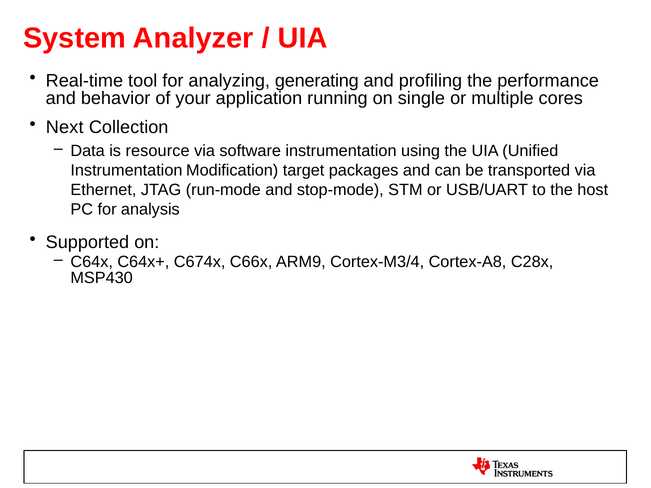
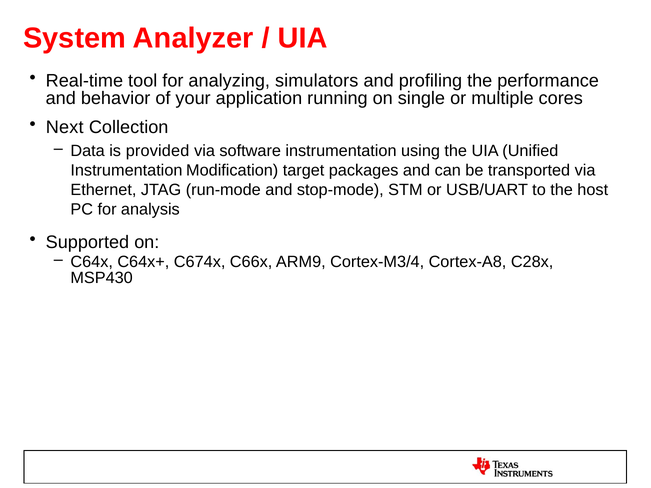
generating: generating -> simulators
resource: resource -> provided
